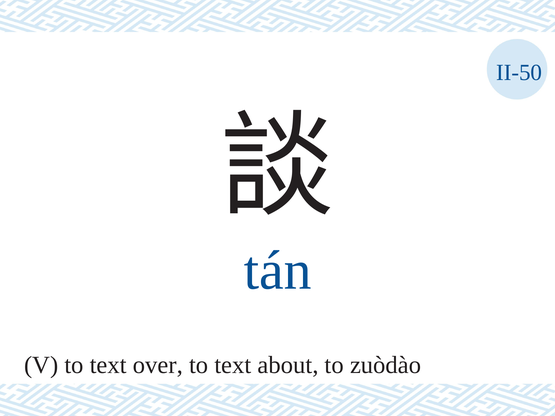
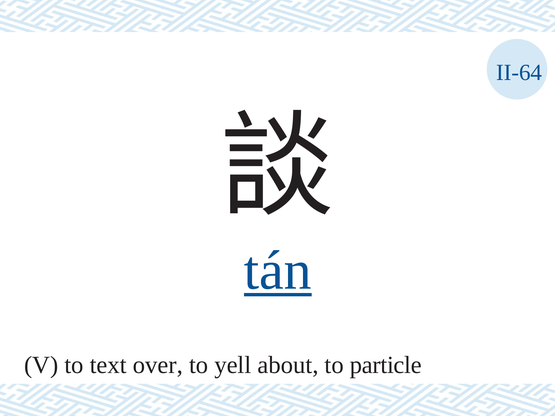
II-50: II-50 -> II-64
tán underline: none -> present
over to text: text -> yell
zuòdào: zuòdào -> particle
